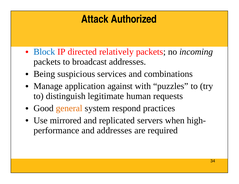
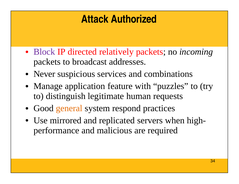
Block colour: blue -> purple
Being: Being -> Never
against: against -> feature
and addresses: addresses -> malicious
